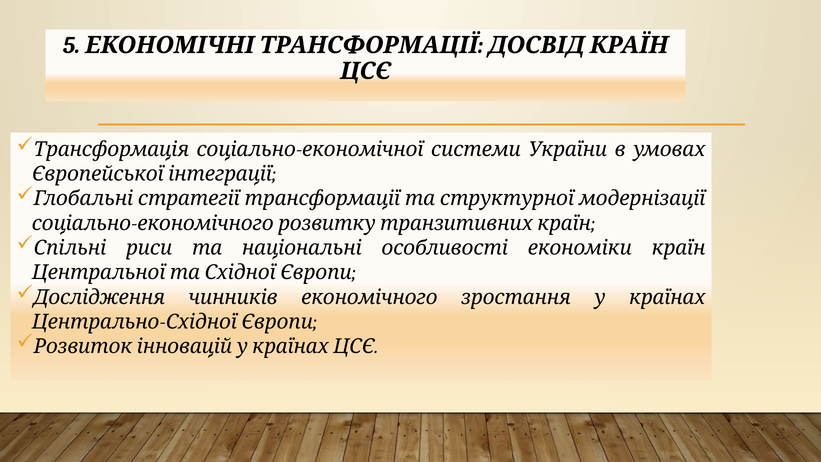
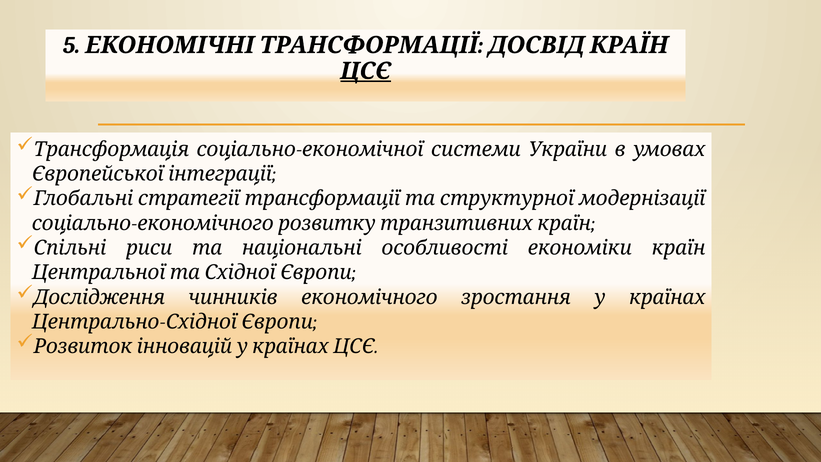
ЦСЄ underline: none -> present
